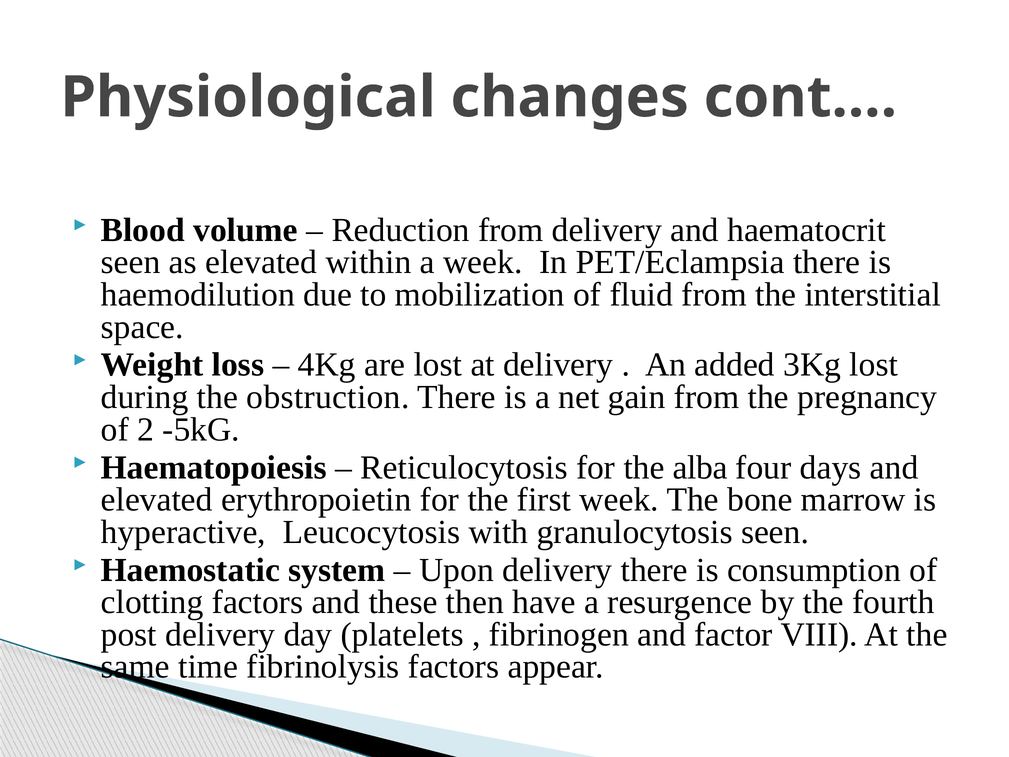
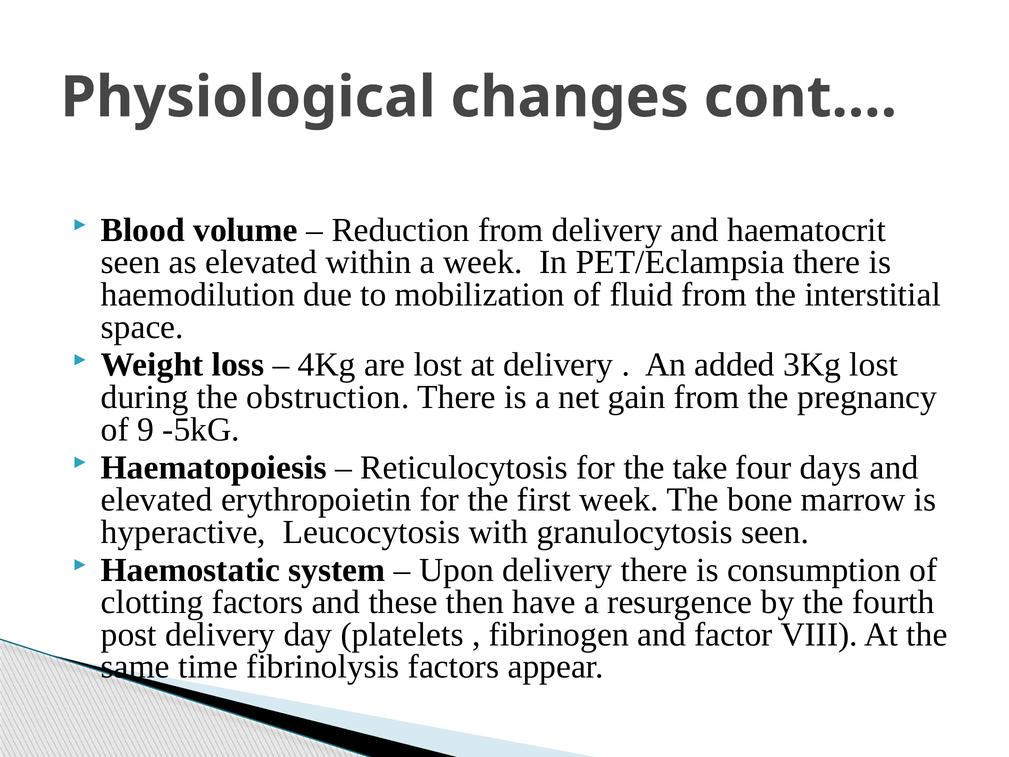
2: 2 -> 9
alba: alba -> take
